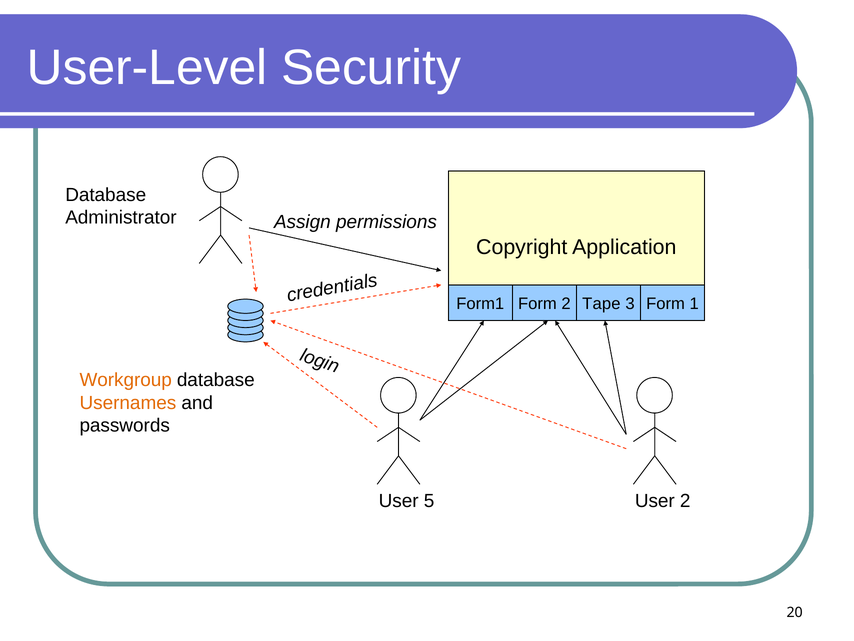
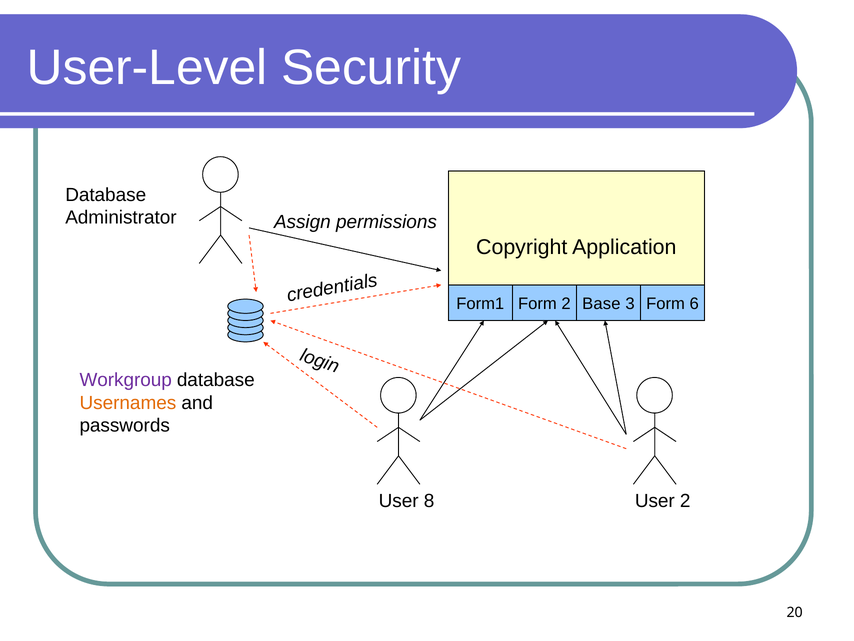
Tape: Tape -> Base
1: 1 -> 6
Workgroup colour: orange -> purple
5: 5 -> 8
